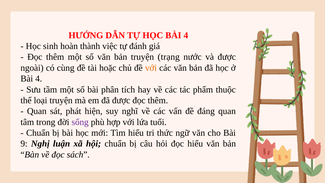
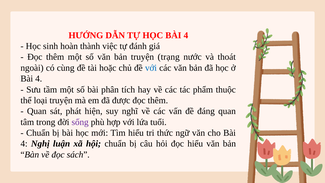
và được: được -> thoát
với at (151, 68) colour: orange -> blue
9 at (24, 144): 9 -> 4
